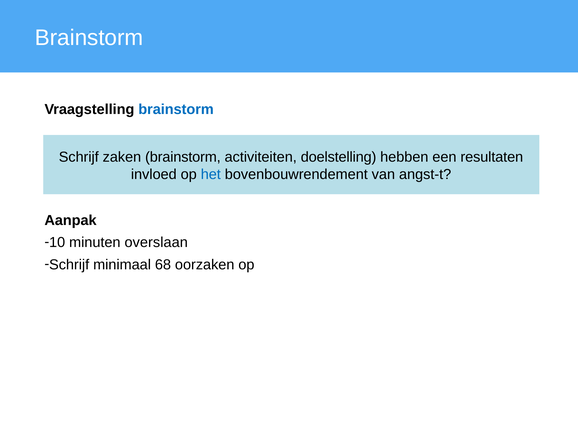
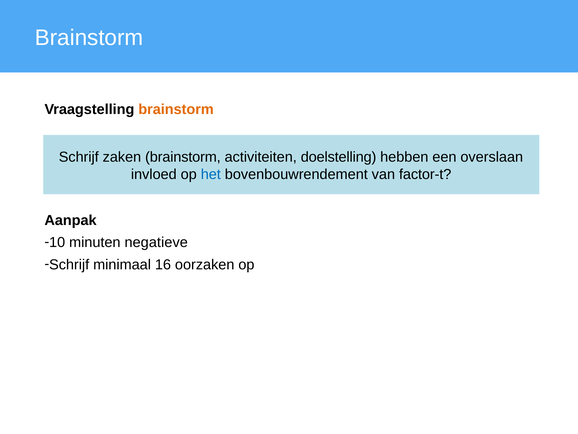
brainstorm at (176, 109) colour: blue -> orange
resultaten: resultaten -> overslaan
angst-t: angst-t -> factor-t
overslaan: overslaan -> negatieve
68: 68 -> 16
